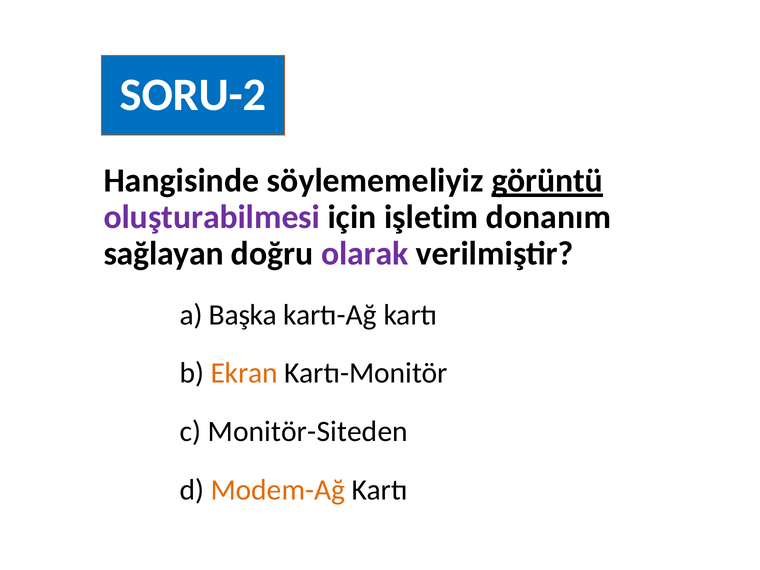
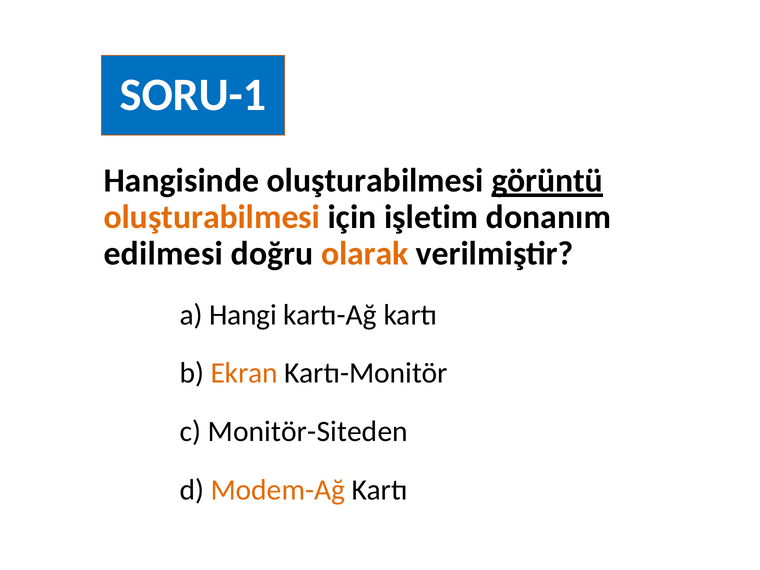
SORU-2: SORU-2 -> SORU-1
Hangisinde söylememeliyiz: söylememeliyiz -> oluşturabilmesi
oluşturabilmesi at (212, 217) colour: purple -> orange
sağlayan: sağlayan -> edilmesi
olarak colour: purple -> orange
Başka: Başka -> Hangi
